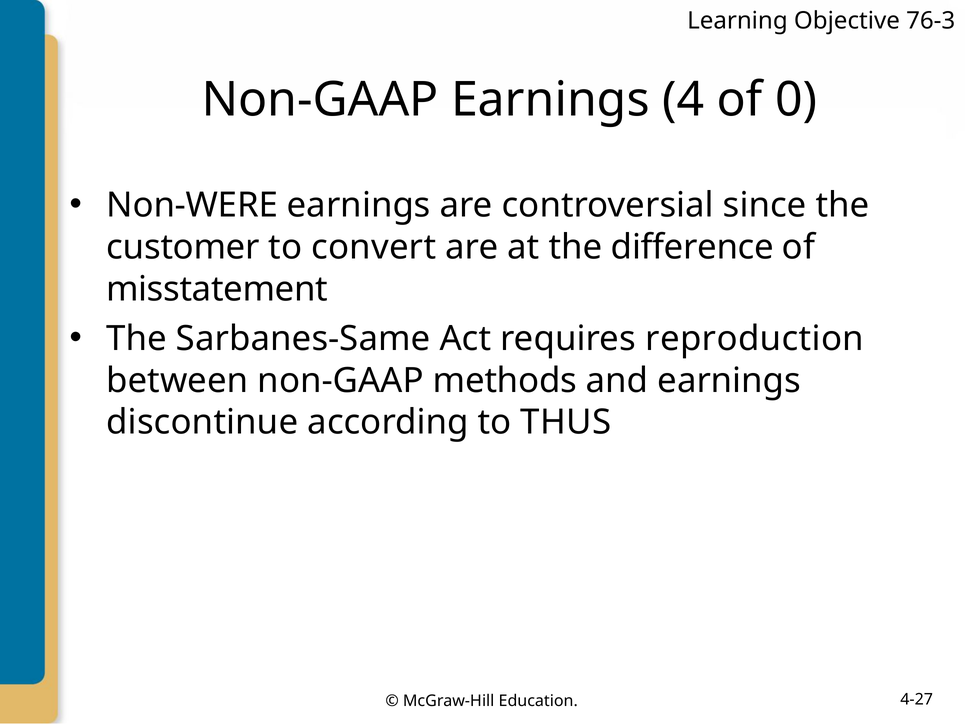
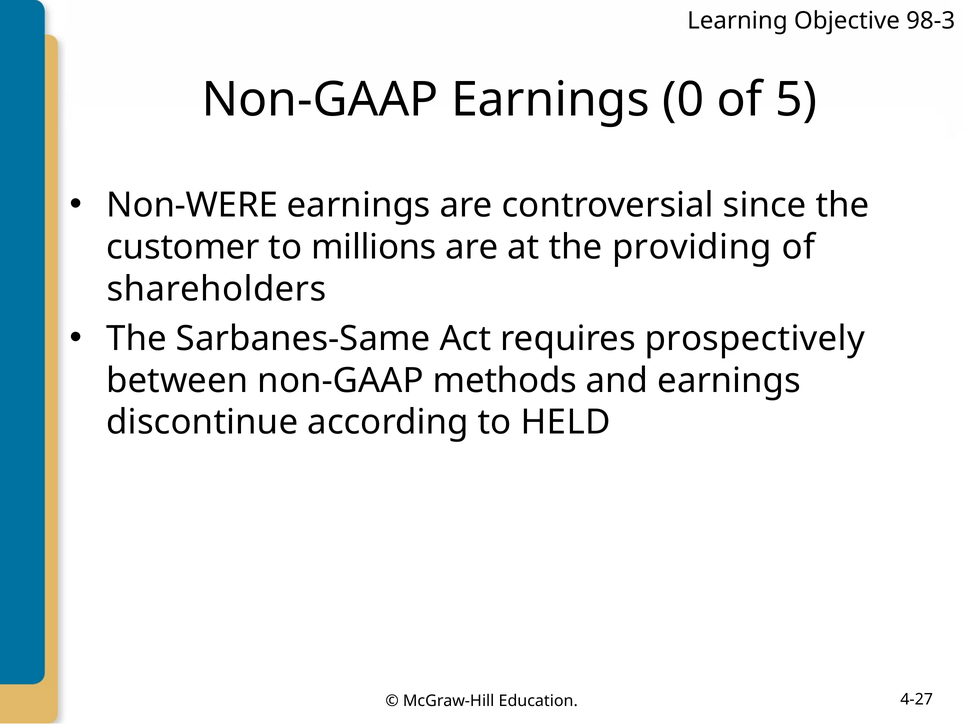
76-3: 76-3 -> 98-3
4: 4 -> 0
0: 0 -> 5
convert: convert -> millions
difference: difference -> providing
misstatement: misstatement -> shareholders
reproduction: reproduction -> prospectively
THUS: THUS -> HELD
